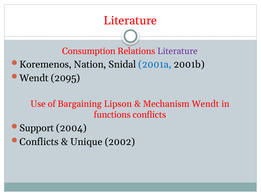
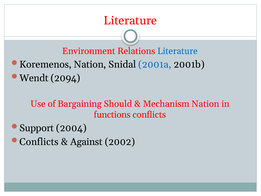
Consumption: Consumption -> Environment
Literature at (178, 51) colour: purple -> blue
2095: 2095 -> 2094
Lipson: Lipson -> Should
Mechanism Wendt: Wendt -> Nation
Unique: Unique -> Against
